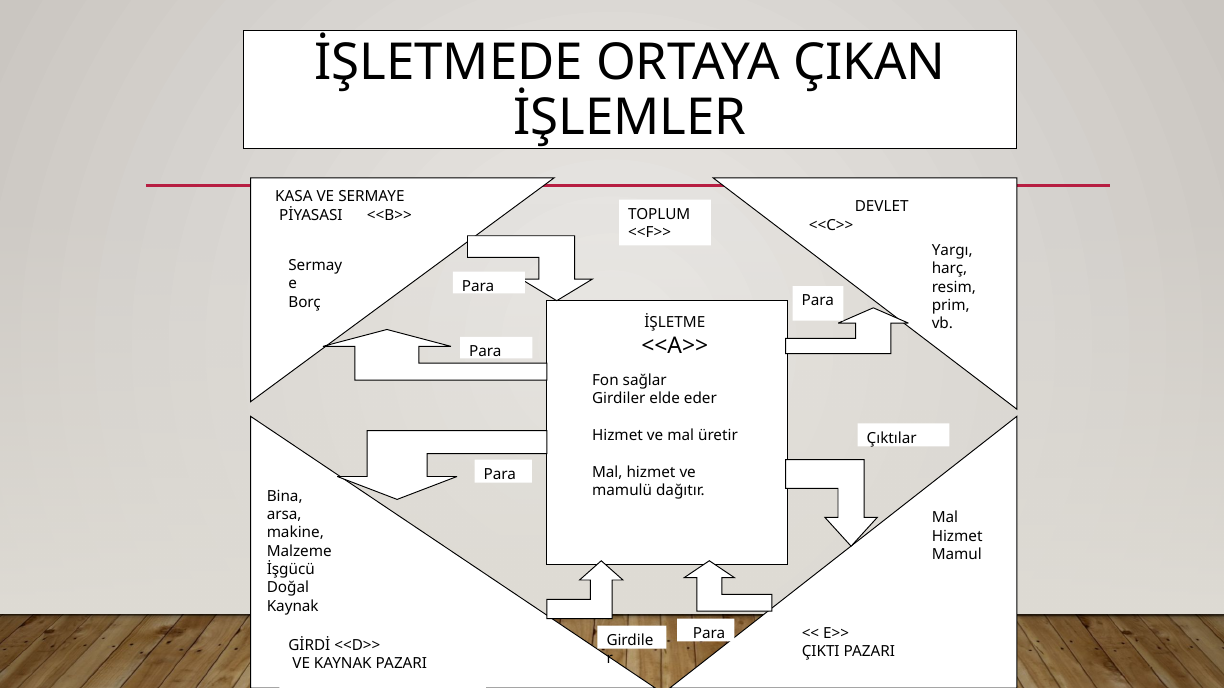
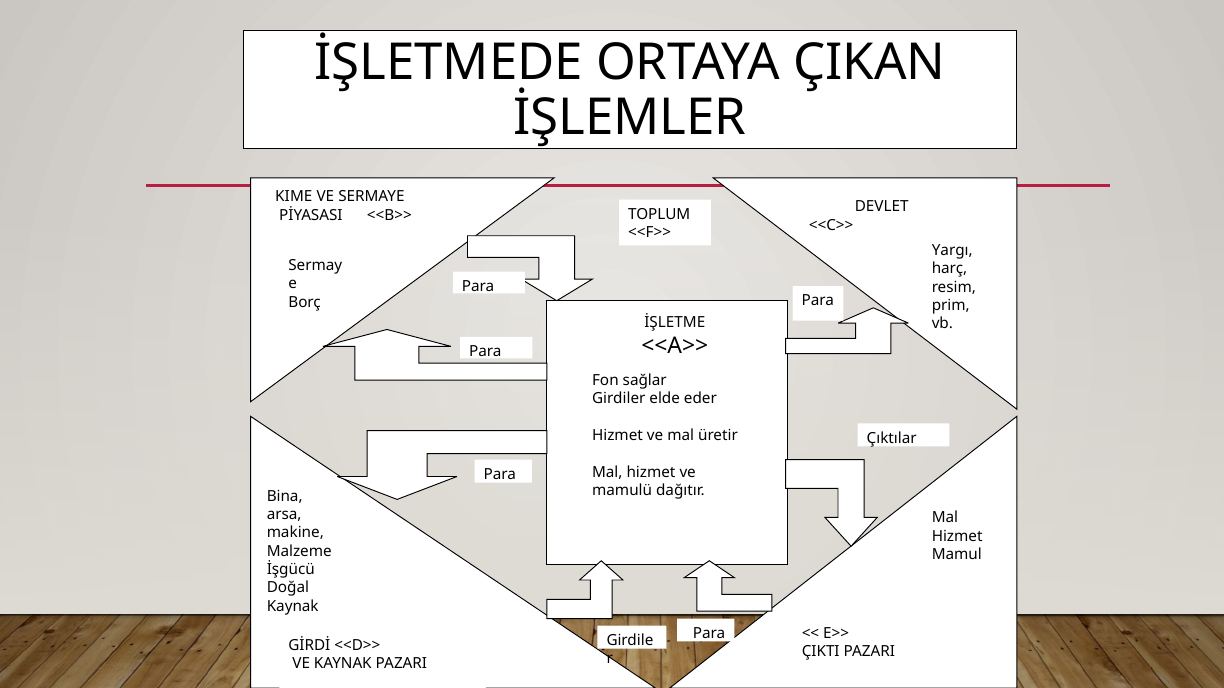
KASA: KASA -> KIME
